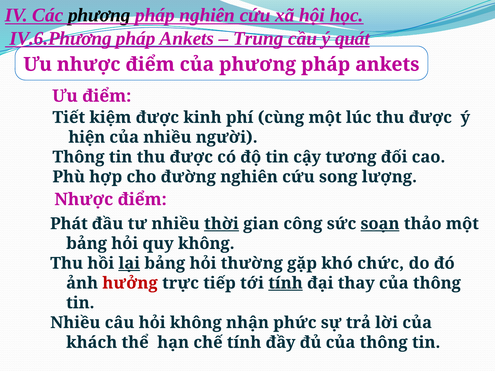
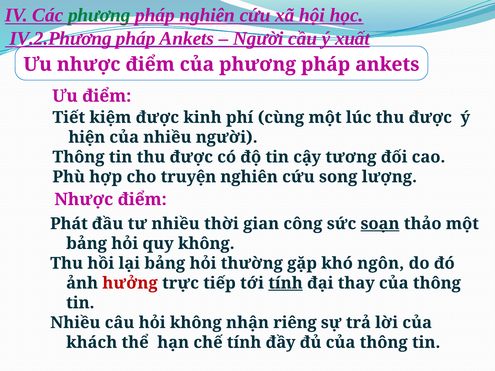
phương at (99, 15) colour: black -> green
IV.6.Phương: IV.6.Phương -> IV.2.Phương
Trung at (258, 38): Trung -> Người
quát: quát -> xuất
đường: đường -> truyện
thời underline: present -> none
lại underline: present -> none
chức: chức -> ngôn
phức: phức -> riêng
